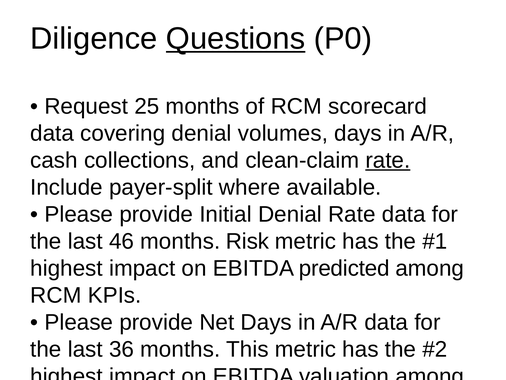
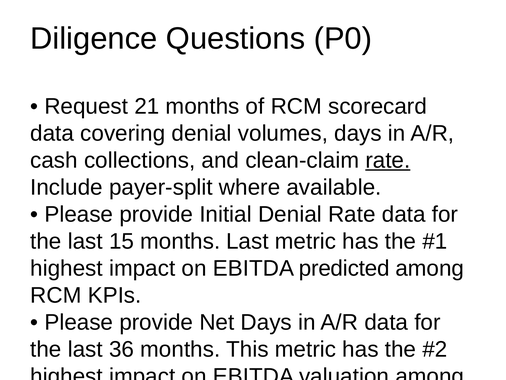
Questions underline: present -> none
25: 25 -> 21
46: 46 -> 15
months Risk: Risk -> Last
